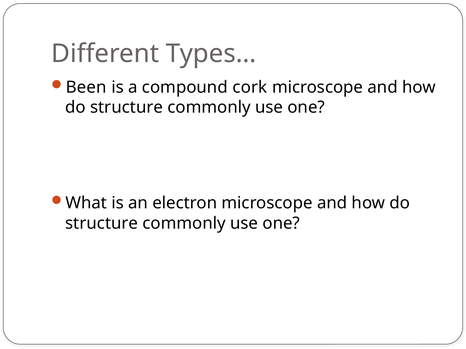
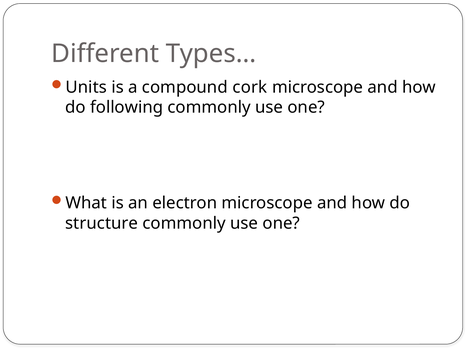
Been: Been -> Units
structure at (127, 108): structure -> following
